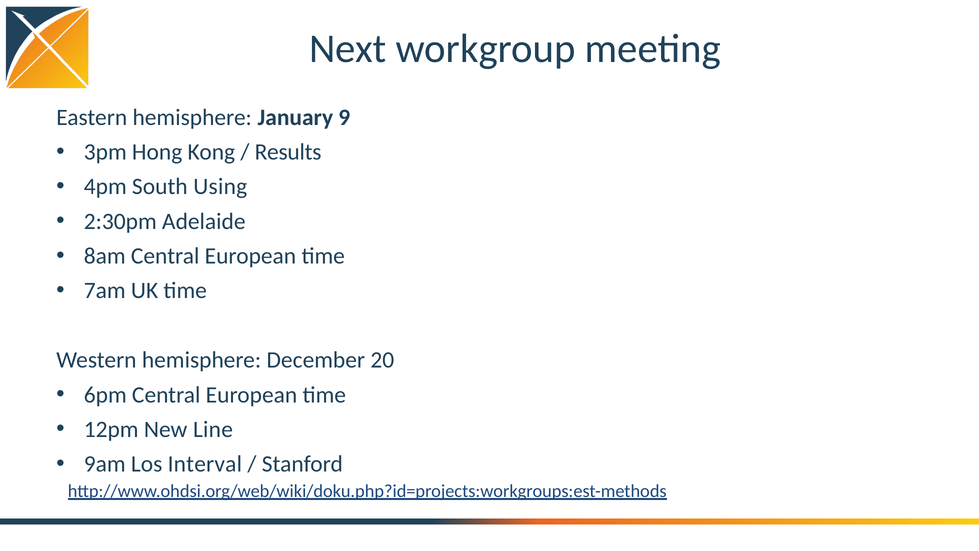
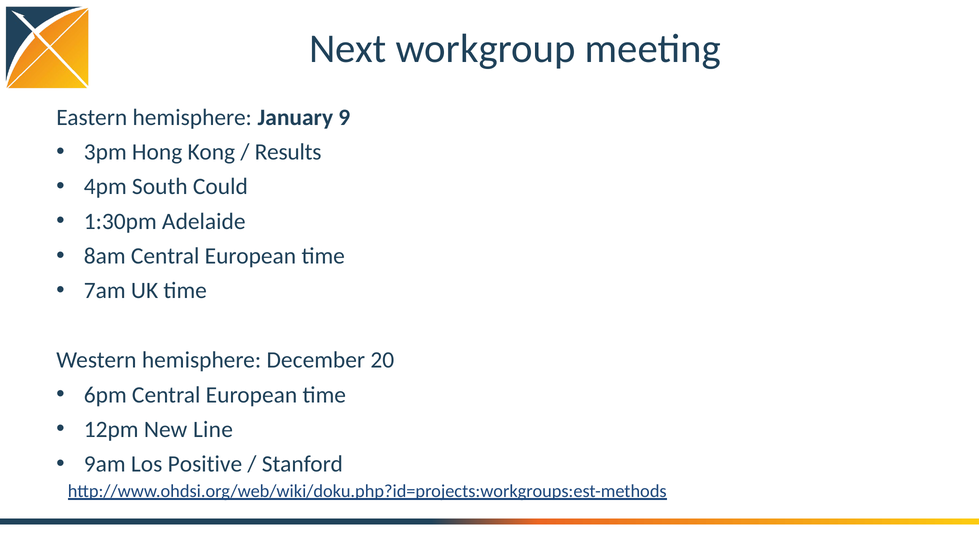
Using: Using -> Could
2:30pm: 2:30pm -> 1:30pm
Interval: Interval -> Positive
